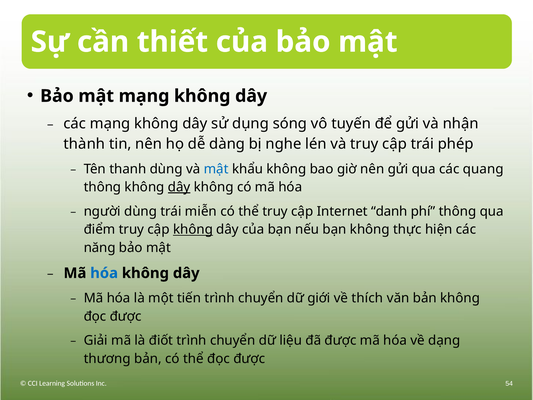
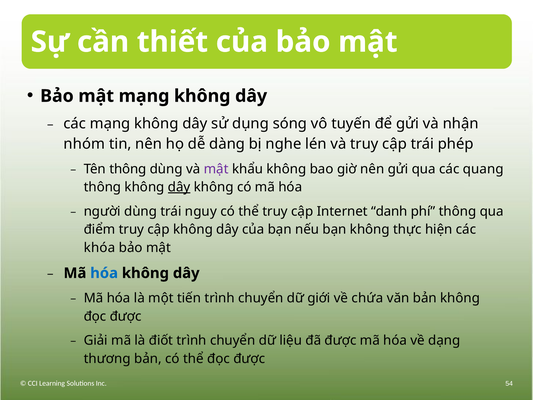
thành: thành -> nhóm
Tên thanh: thanh -> thông
mật at (216, 169) colour: blue -> purple
miễn: miễn -> nguy
không at (193, 229) underline: present -> none
năng: năng -> khóa
thích: thích -> chứa
